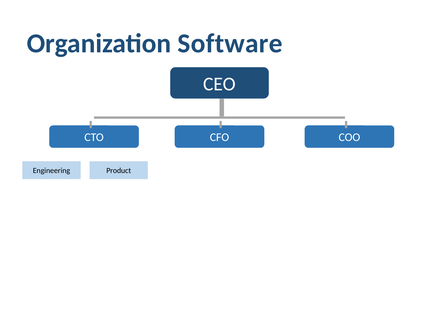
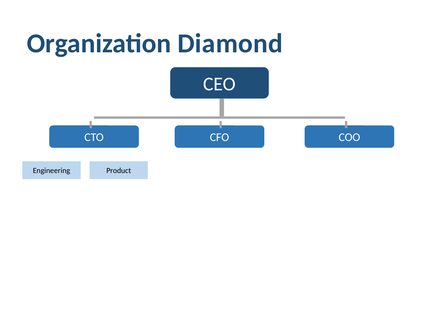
Software: Software -> Diamond
